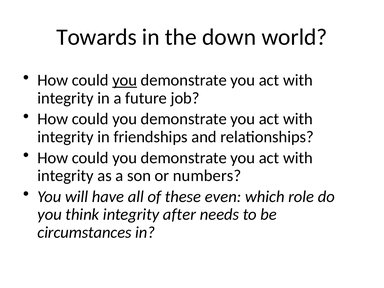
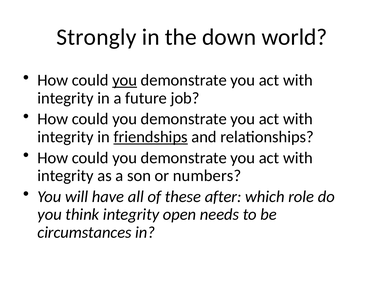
Towards: Towards -> Strongly
friendships underline: none -> present
even: even -> after
after: after -> open
